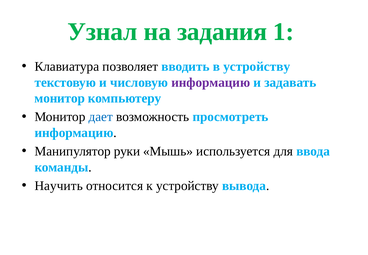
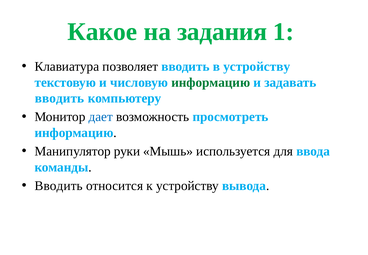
Узнал: Узнал -> Какое
информацию at (211, 82) colour: purple -> green
монитор at (60, 98): монитор -> вводить
Научить at (59, 186): Научить -> Вводить
